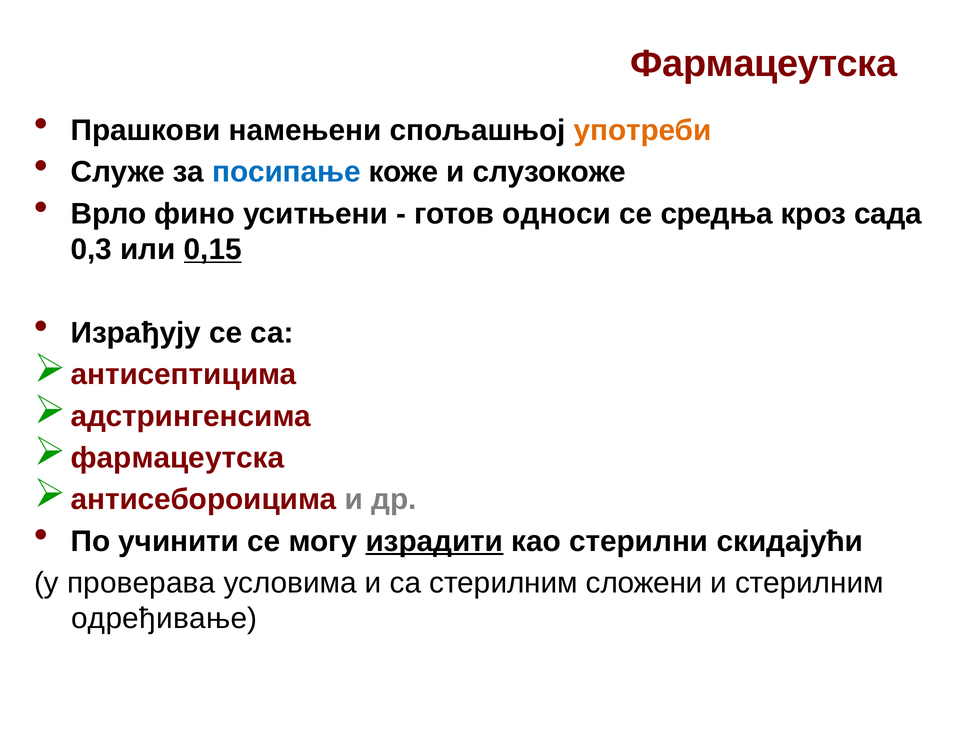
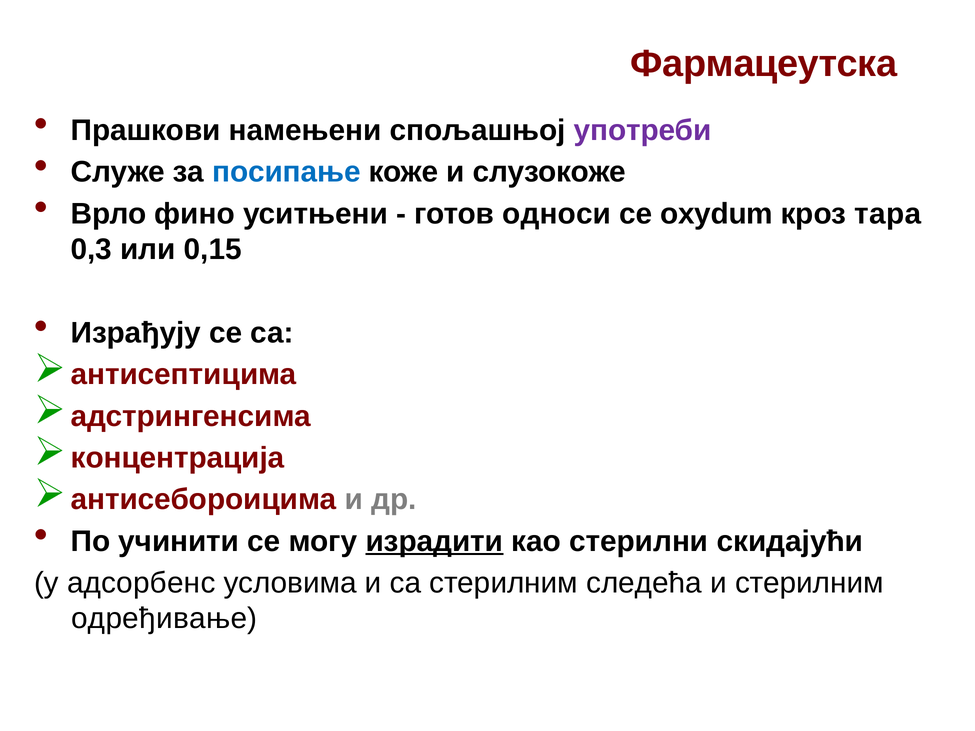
употреби colour: orange -> purple
средња: средња -> oxydum
сада: сада -> тара
0,15 underline: present -> none
фармацеутска at (177, 458): фармацеутска -> концентрација
проверава: проверава -> адсорбенс
сложени: сложени -> следећа
